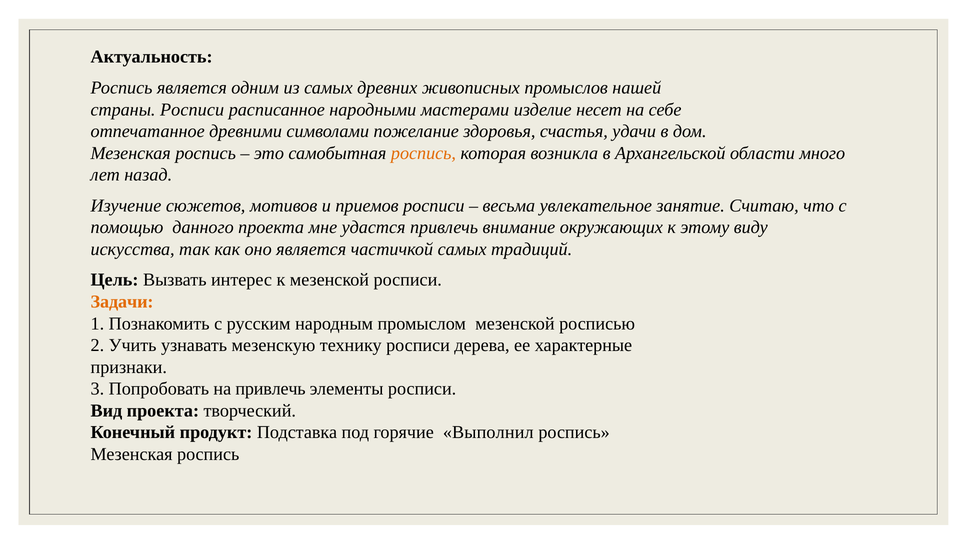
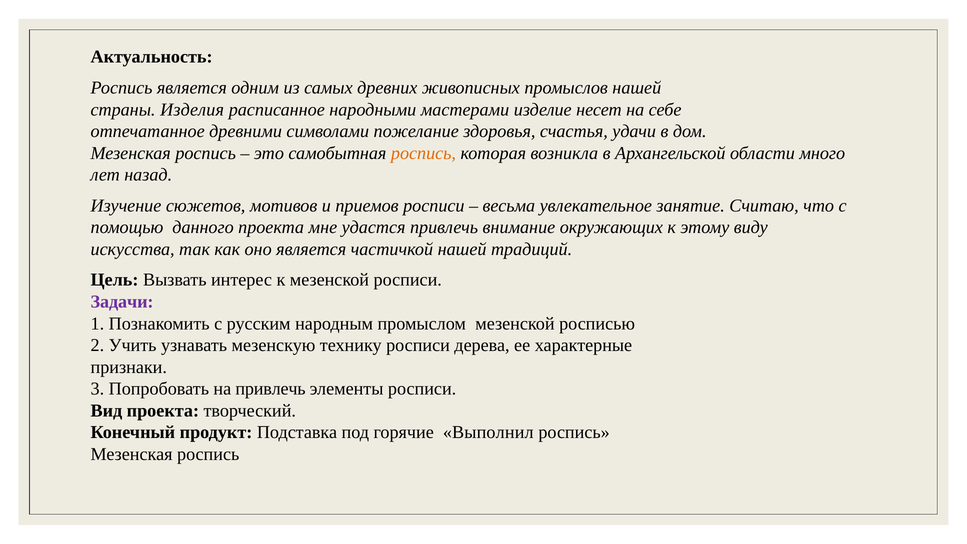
страны Росписи: Росписи -> Изделия
частичкой самых: самых -> нашей
Задачи colour: orange -> purple
